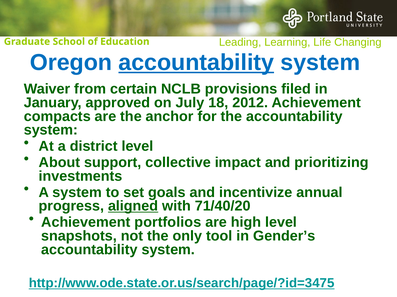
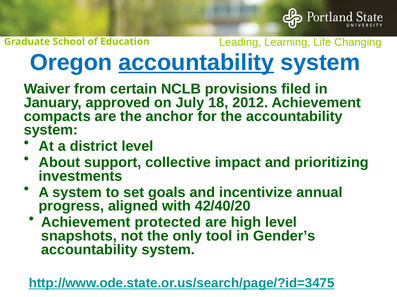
aligned underline: present -> none
71/40/20: 71/40/20 -> 42/40/20
portfolios: portfolios -> protected
